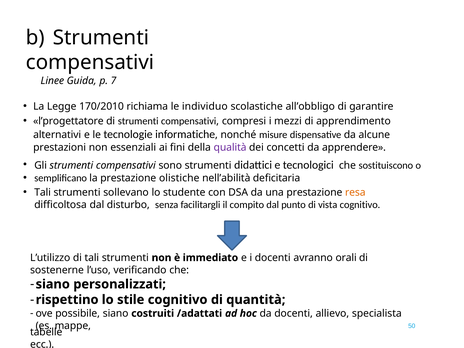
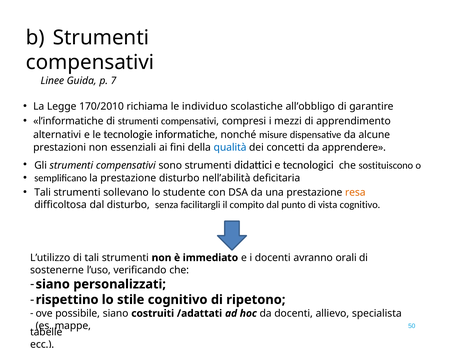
l’progettatore: l’progettatore -> l’informatiche
qualità colour: purple -> blue
prestazione olistiche: olistiche -> disturbo
quantità: quantità -> ripetono
